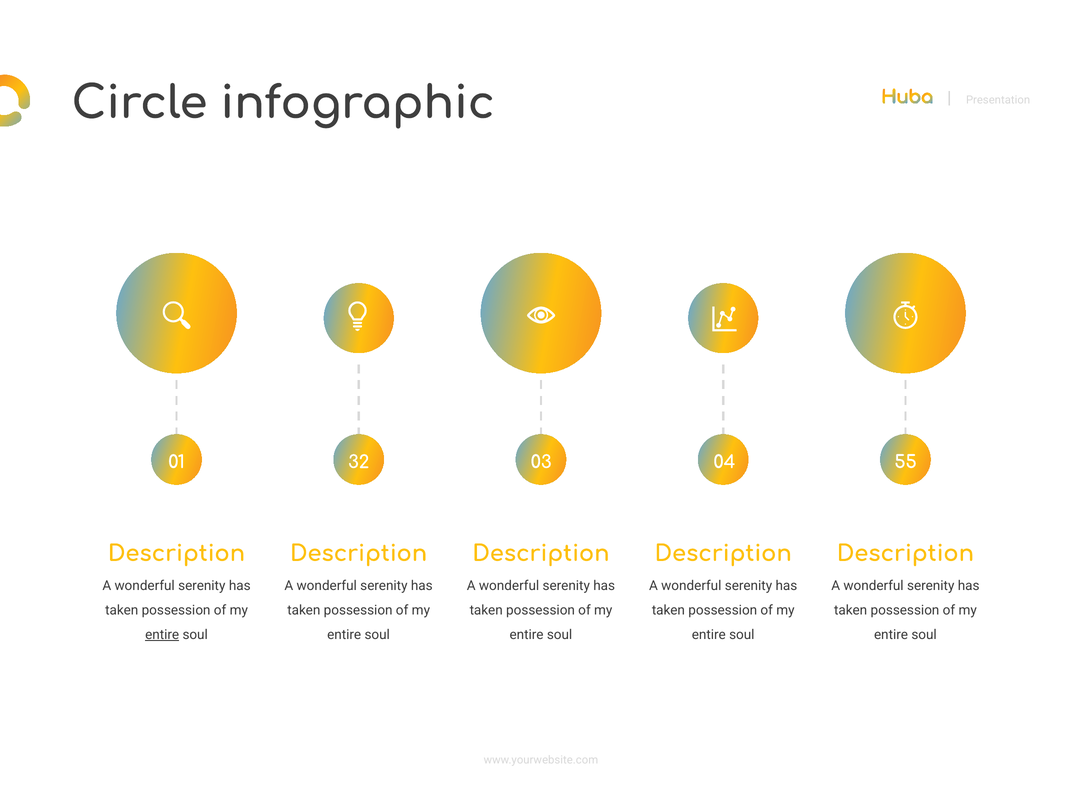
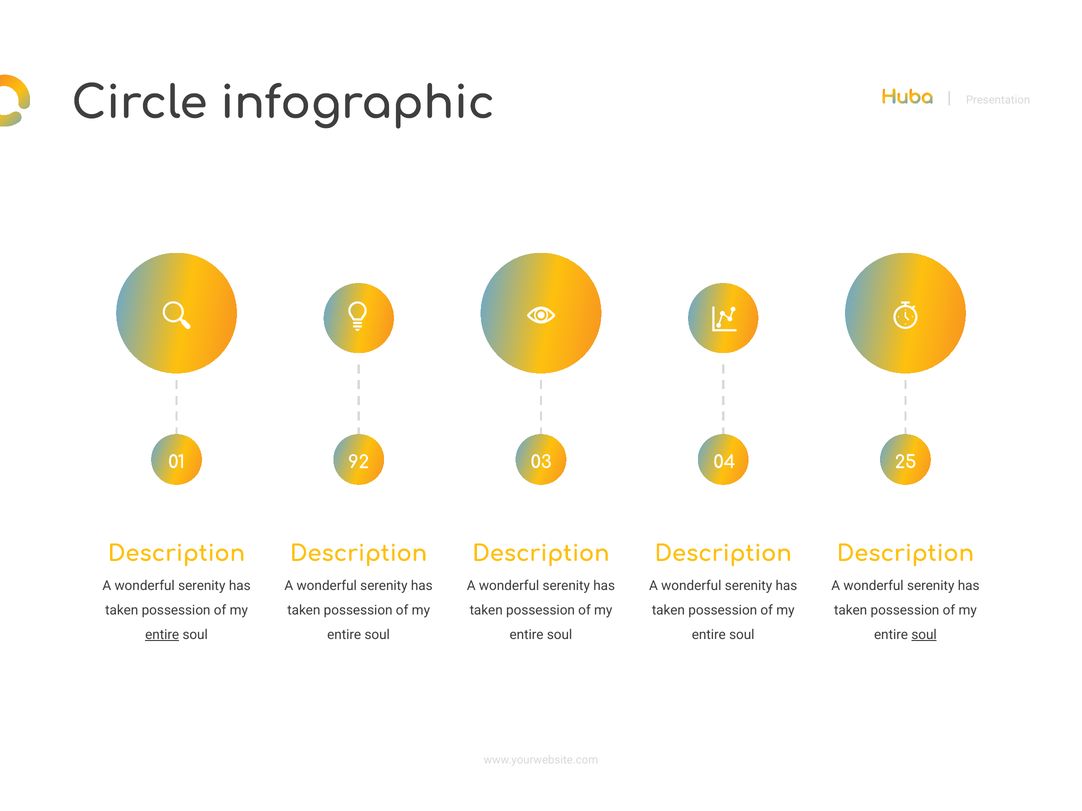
32: 32 -> 92
55: 55 -> 25
soul at (924, 635) underline: none -> present
